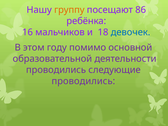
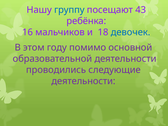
группу colour: orange -> blue
86: 86 -> 43
проводились at (83, 81): проводились -> деятельности
